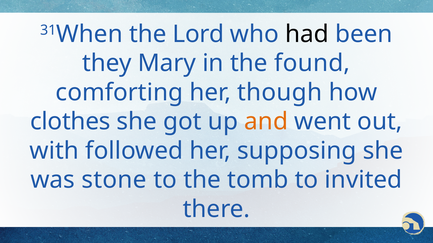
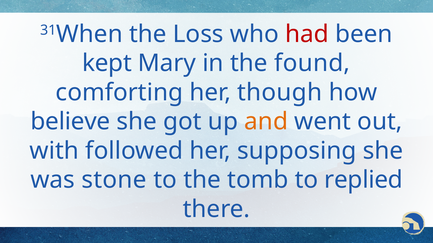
Lord: Lord -> Loss
had colour: black -> red
they: they -> kept
clothes: clothes -> believe
invited: invited -> replied
